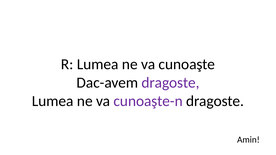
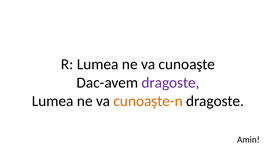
cunoaşte-n colour: purple -> orange
